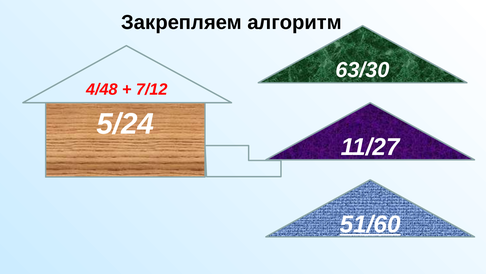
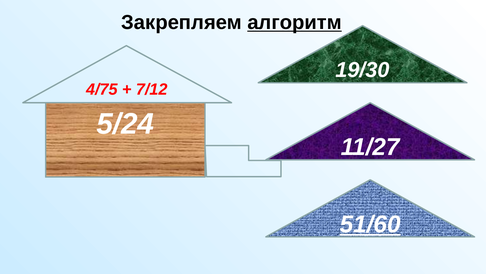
алгоритм underline: none -> present
63/30: 63/30 -> 19/30
4/48: 4/48 -> 4/75
